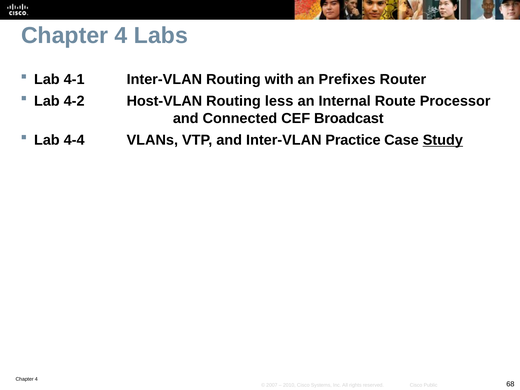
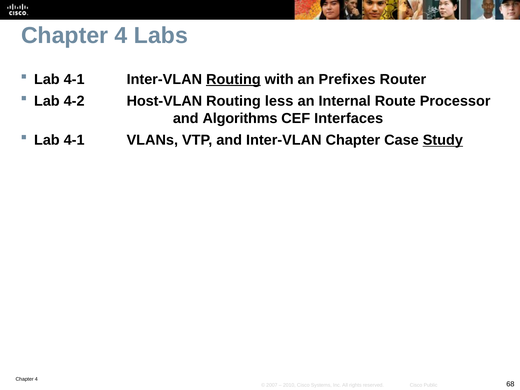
Routing at (233, 79) underline: none -> present
Connected: Connected -> Algorithms
Broadcast: Broadcast -> Interfaces
4-4 at (74, 140): 4-4 -> 4-1
Inter-VLAN Practice: Practice -> Chapter
